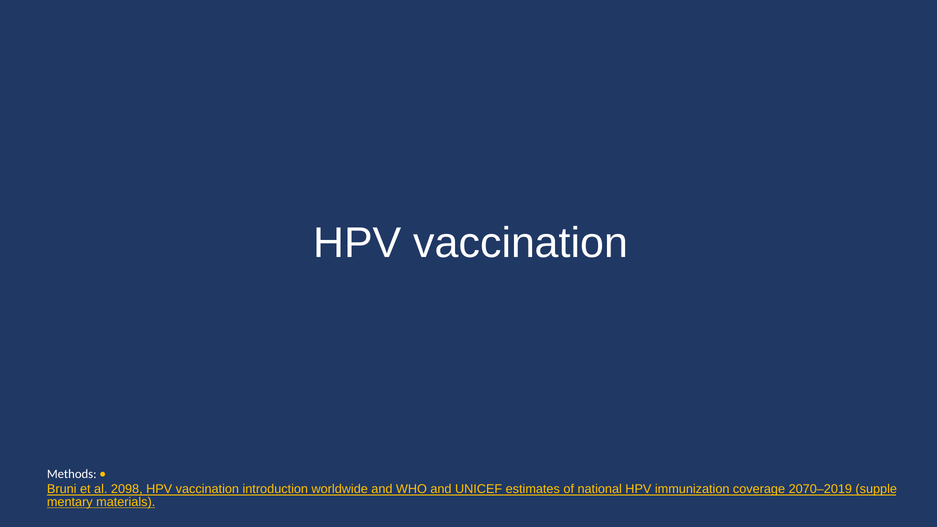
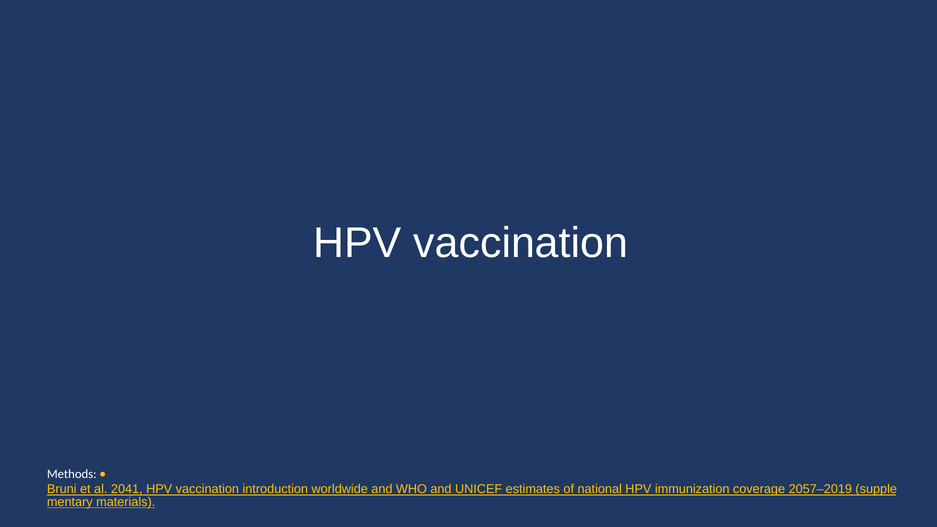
2098: 2098 -> 2041
2070–2019: 2070–2019 -> 2057–2019
